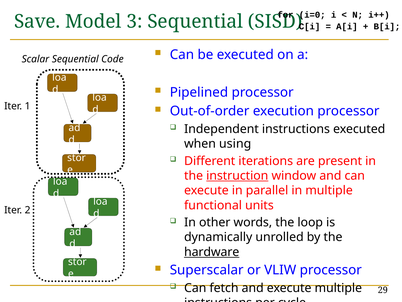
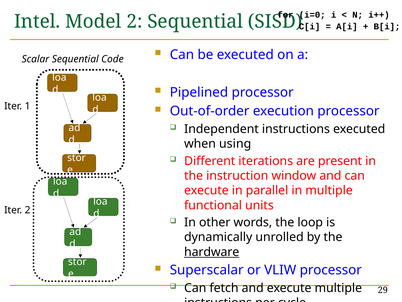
Save: Save -> Intel
Model 3: 3 -> 2
instruction underline: present -> none
